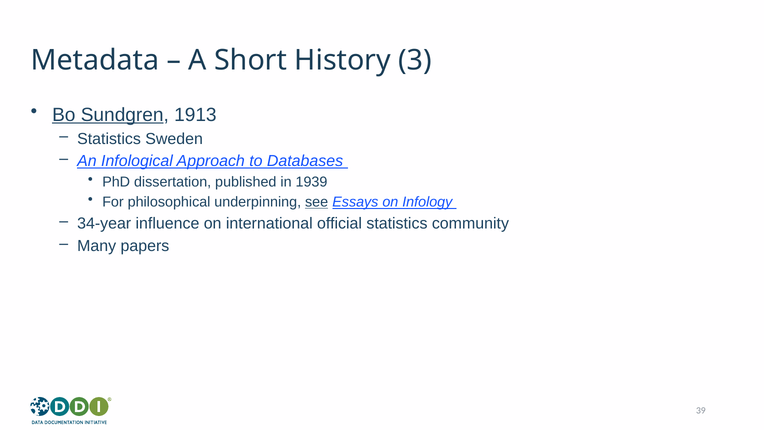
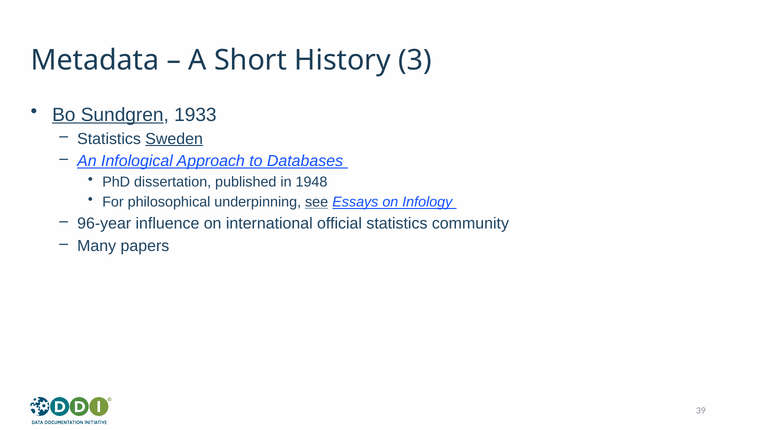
1913: 1913 -> 1933
Sweden underline: none -> present
1939: 1939 -> 1948
34-year: 34-year -> 96-year
